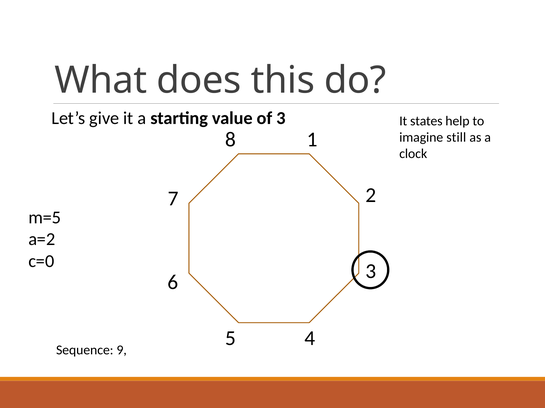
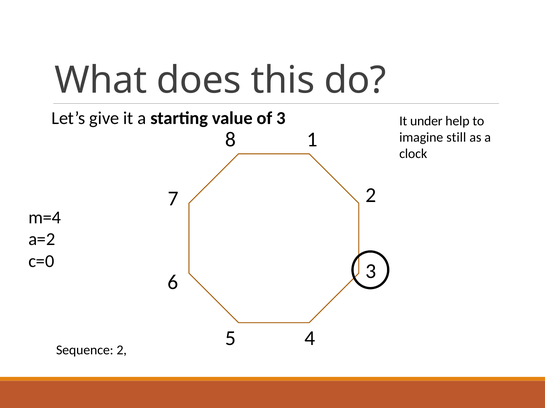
states: states -> under
m=5: m=5 -> m=4
Sequence 9: 9 -> 2
